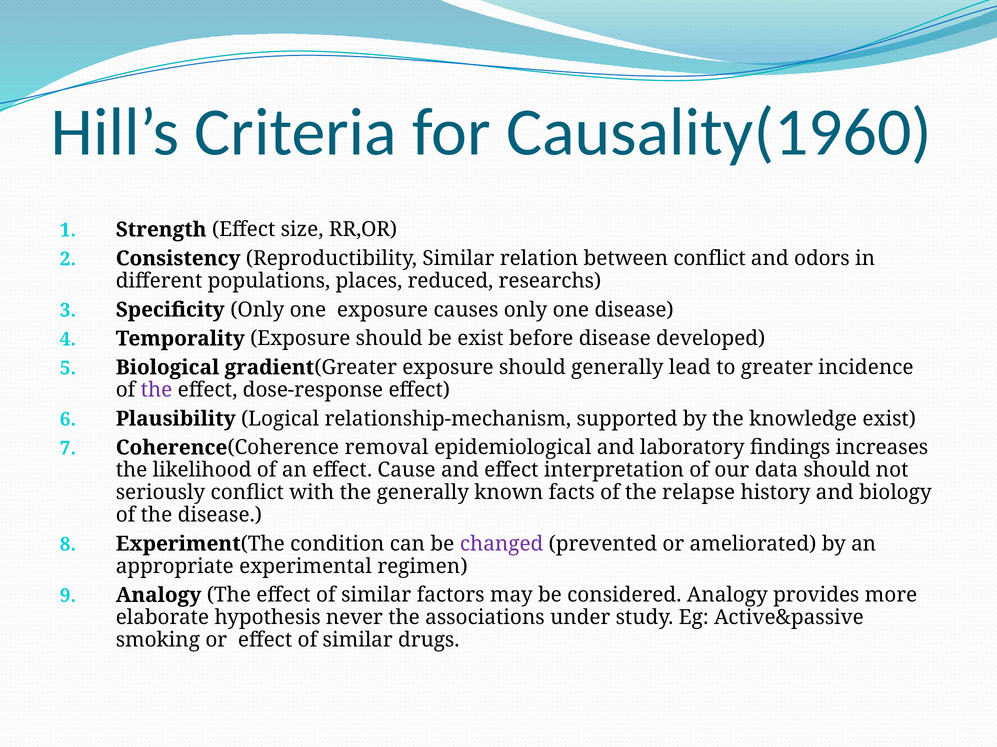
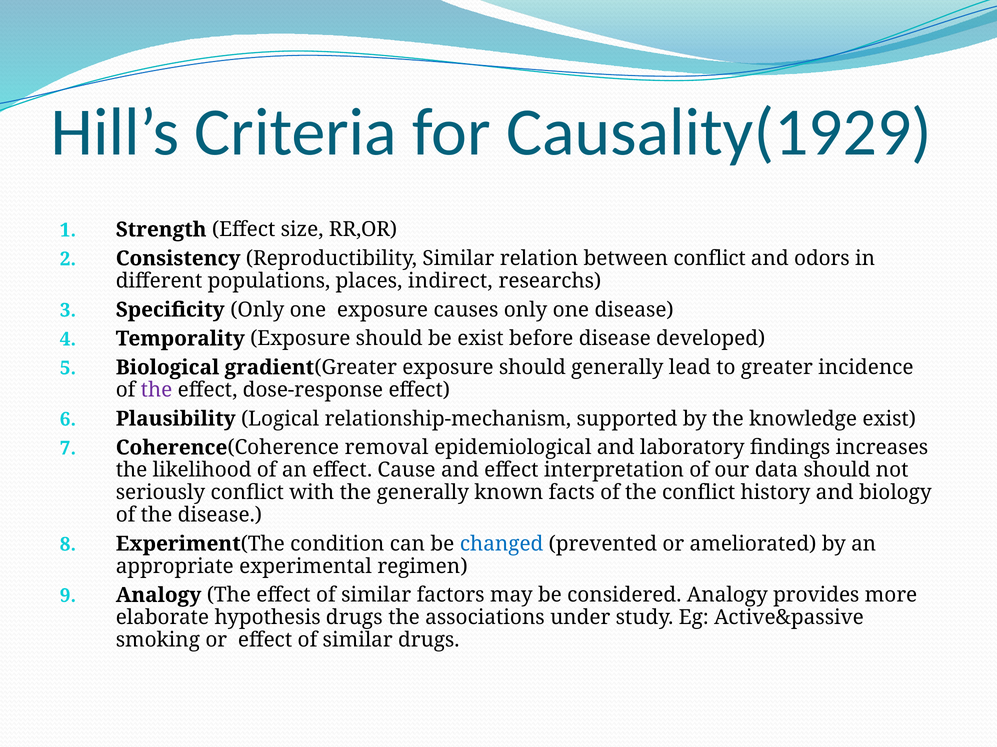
Causality(1960: Causality(1960 -> Causality(1929
reduced: reduced -> indirect
the relapse: relapse -> conflict
changed colour: purple -> blue
hypothesis never: never -> drugs
